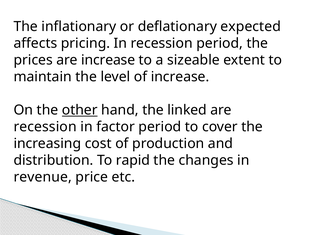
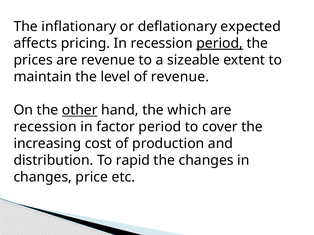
period at (220, 43) underline: none -> present
are increase: increase -> revenue
of increase: increase -> revenue
linked: linked -> which
revenue at (43, 177): revenue -> changes
